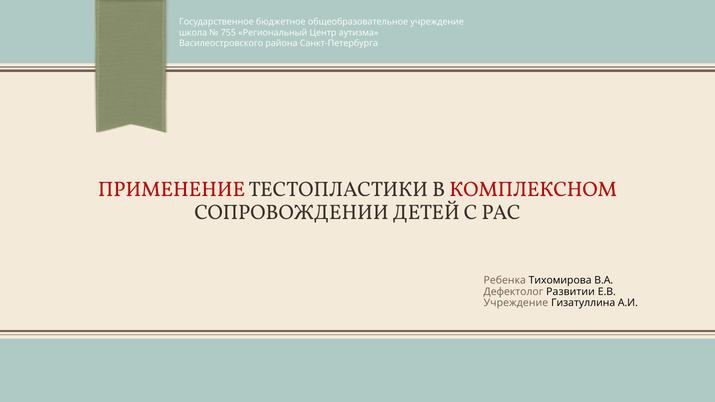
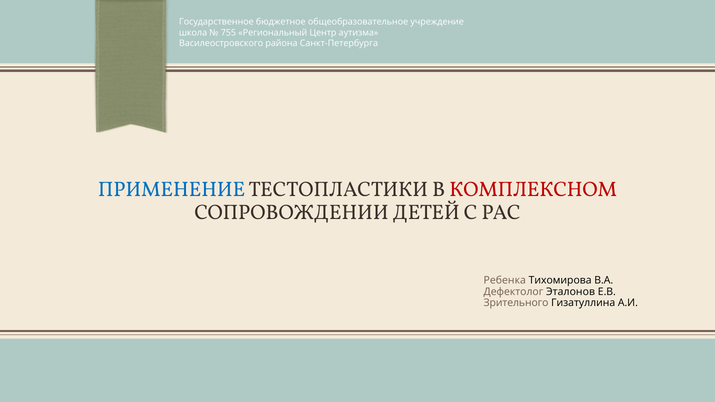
ПРИМЕНЕНИЕ colour: red -> blue
Развитии: Развитии -> Эталонов
Учреждение at (516, 303): Учреждение -> Зрительного
